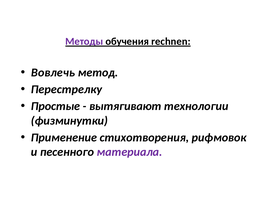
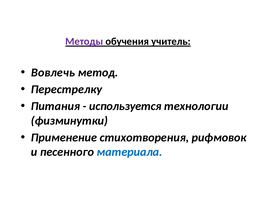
rechnen: rechnen -> учитель
Простые: Простые -> Питания
вытягивают: вытягивают -> используется
материала colour: purple -> blue
